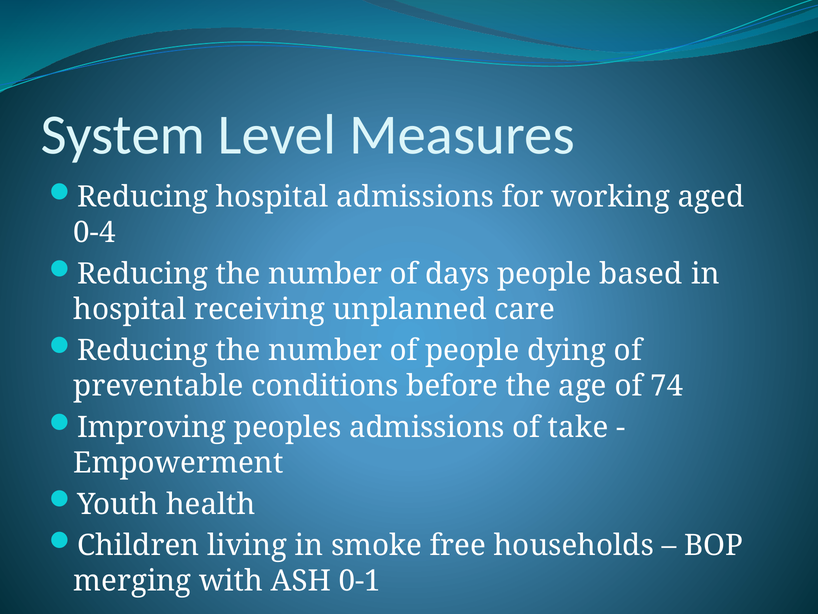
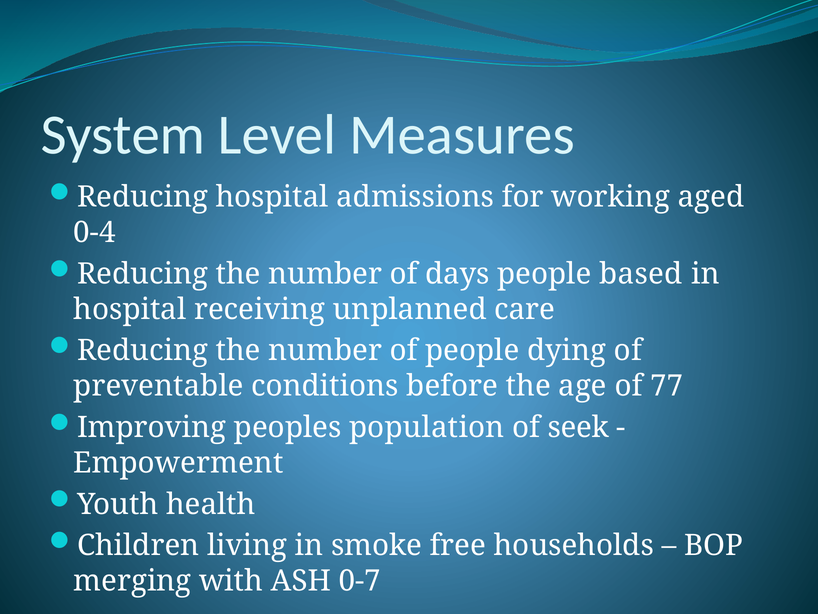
74: 74 -> 77
peoples admissions: admissions -> population
take: take -> seek
0-1: 0-1 -> 0-7
